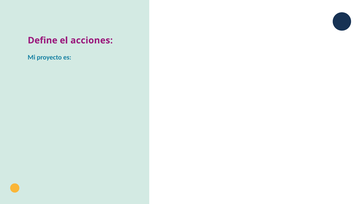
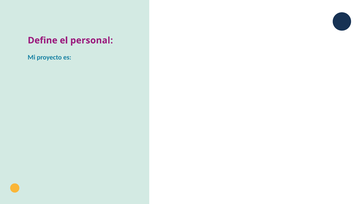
acciones: acciones -> personal
